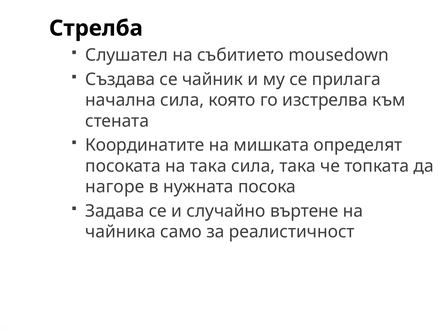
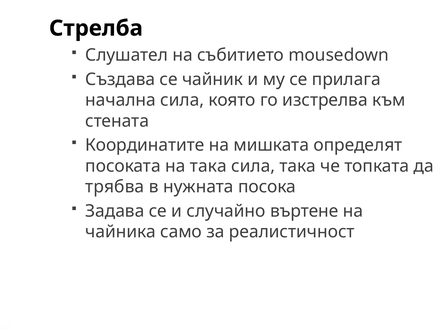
нагоре: нагоре -> трябва
